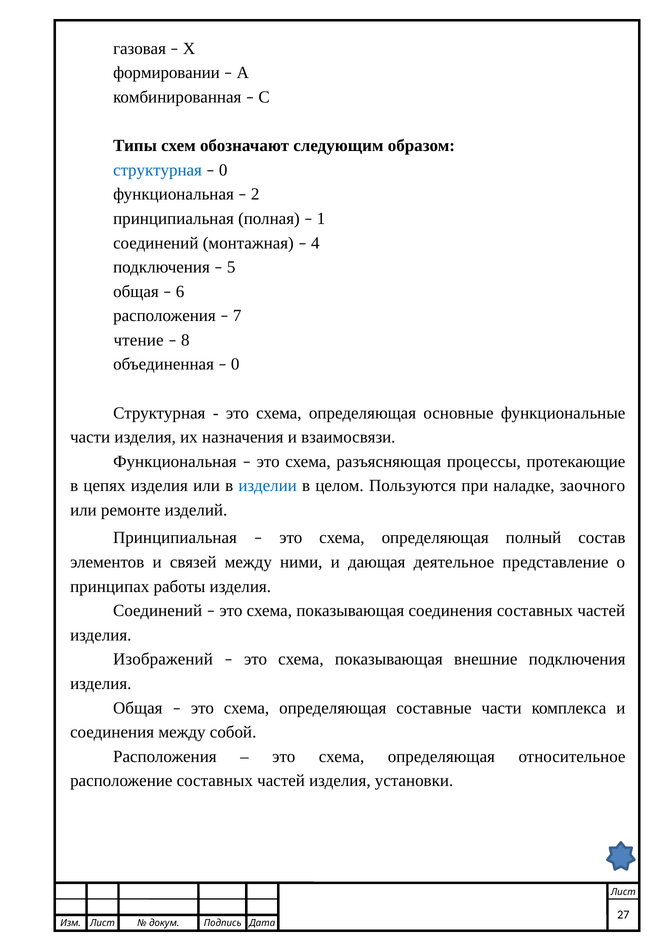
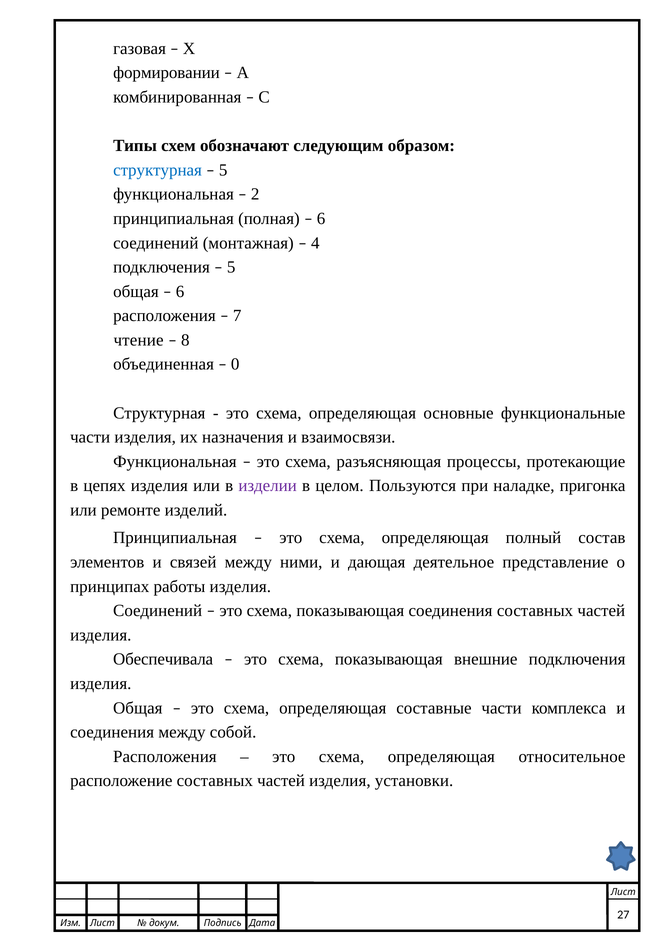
0 at (223, 170): 0 -> 5
1 at (321, 218): 1 -> 6
изделии colour: blue -> purple
заочного: заочного -> пригонка
Изображений: Изображений -> Обеспечивала
